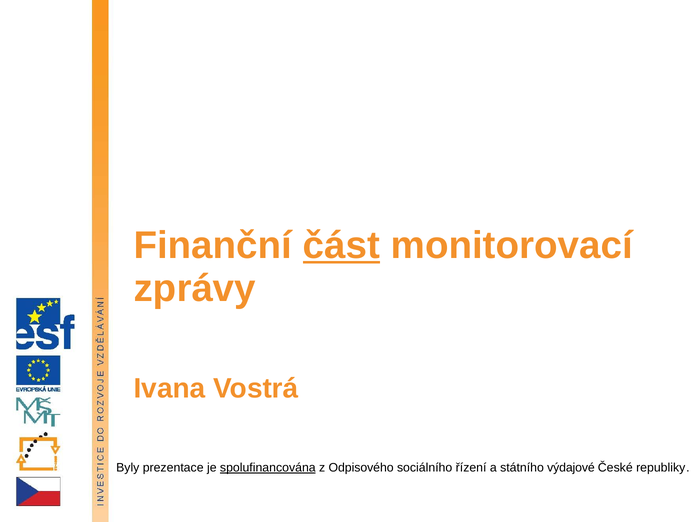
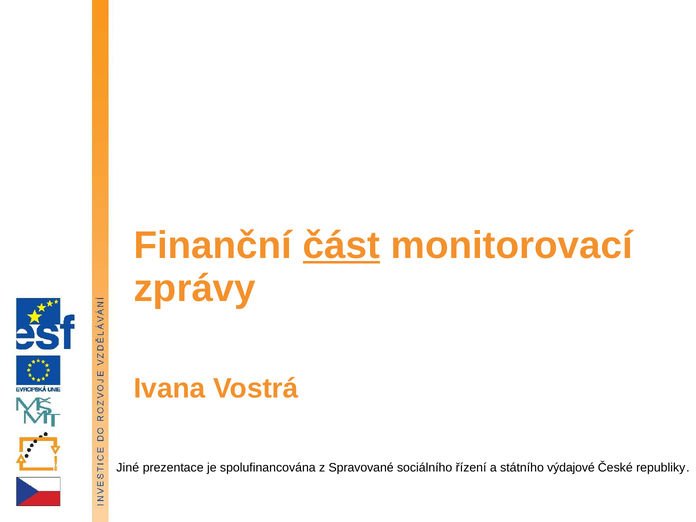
Byly: Byly -> Jiné
spolufinancována underline: present -> none
Odpisového: Odpisového -> Spravované
